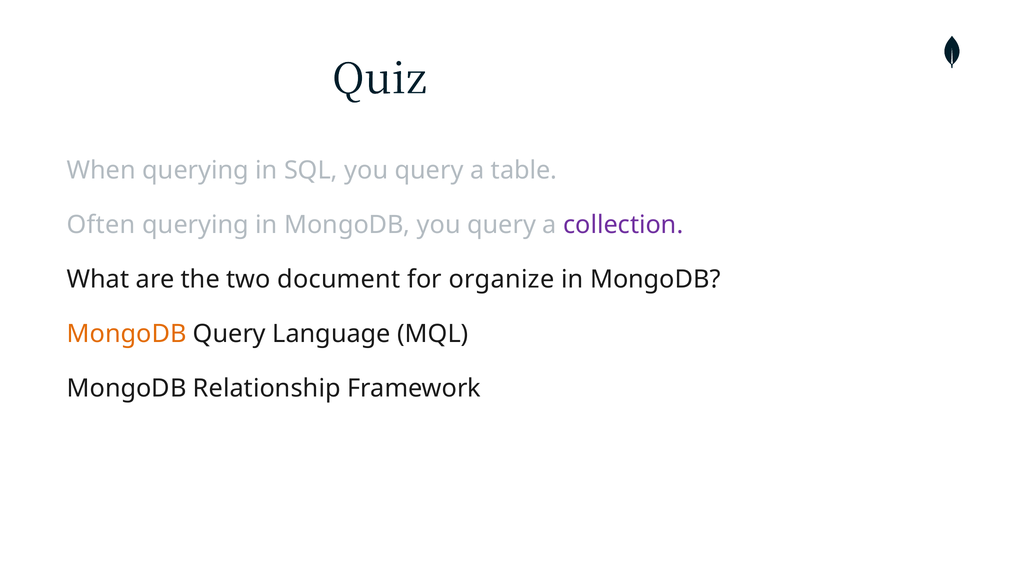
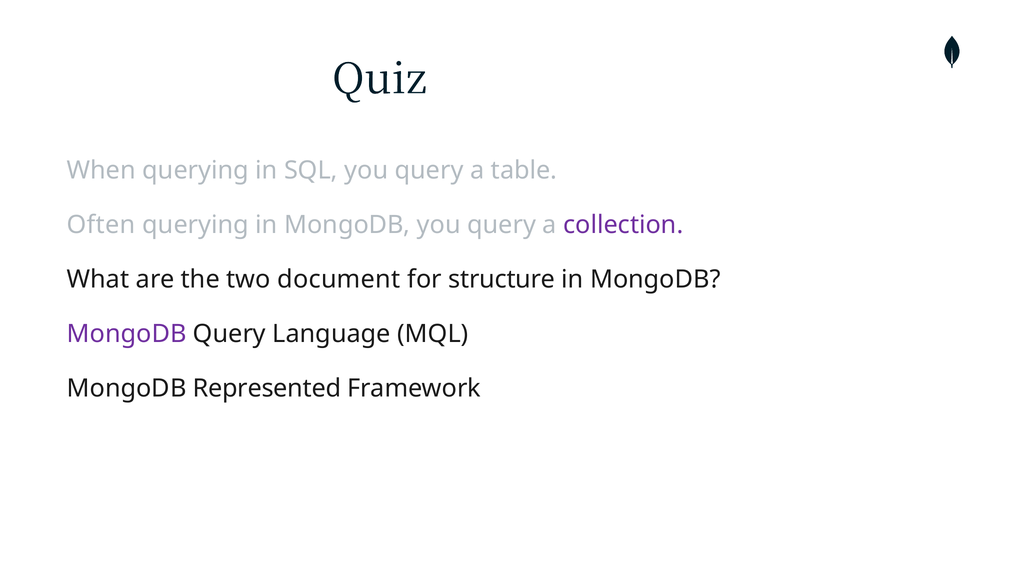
organize: organize -> structure
MongoDB at (127, 334) colour: orange -> purple
Relationship: Relationship -> Represented
